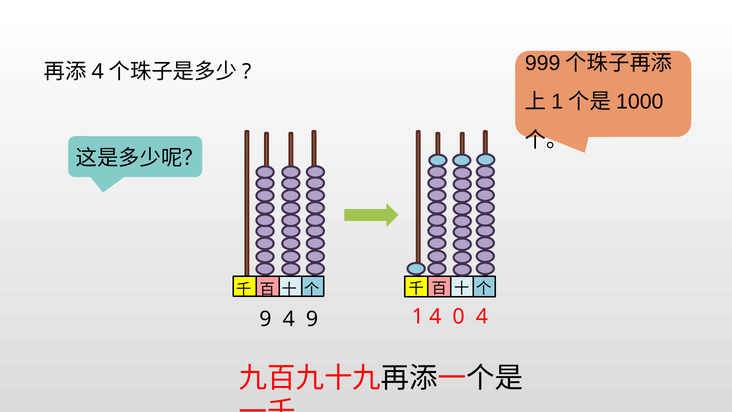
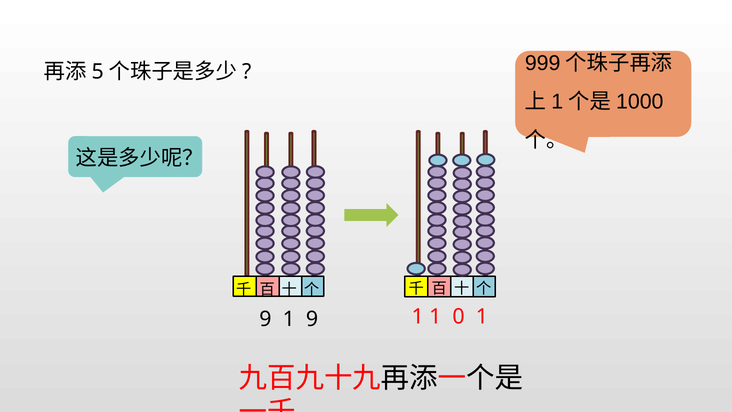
4 at (98, 72): 4 -> 5
4 at (289, 319): 4 -> 1
1 4: 4 -> 1
0 4: 4 -> 1
